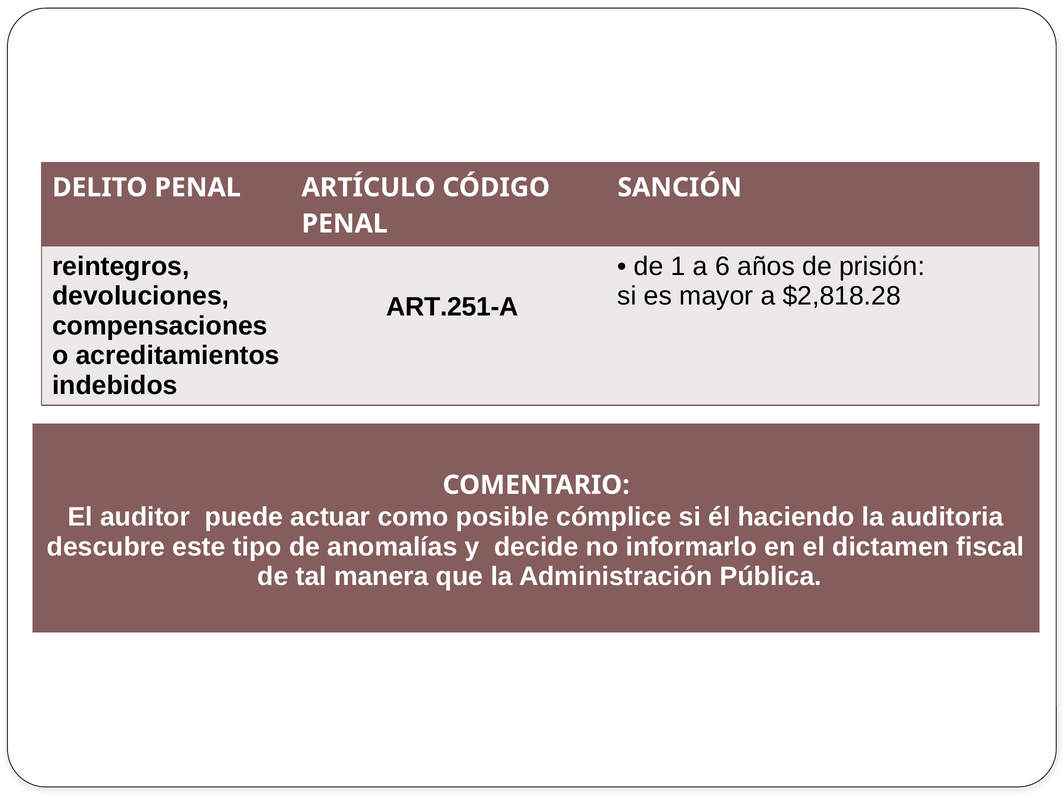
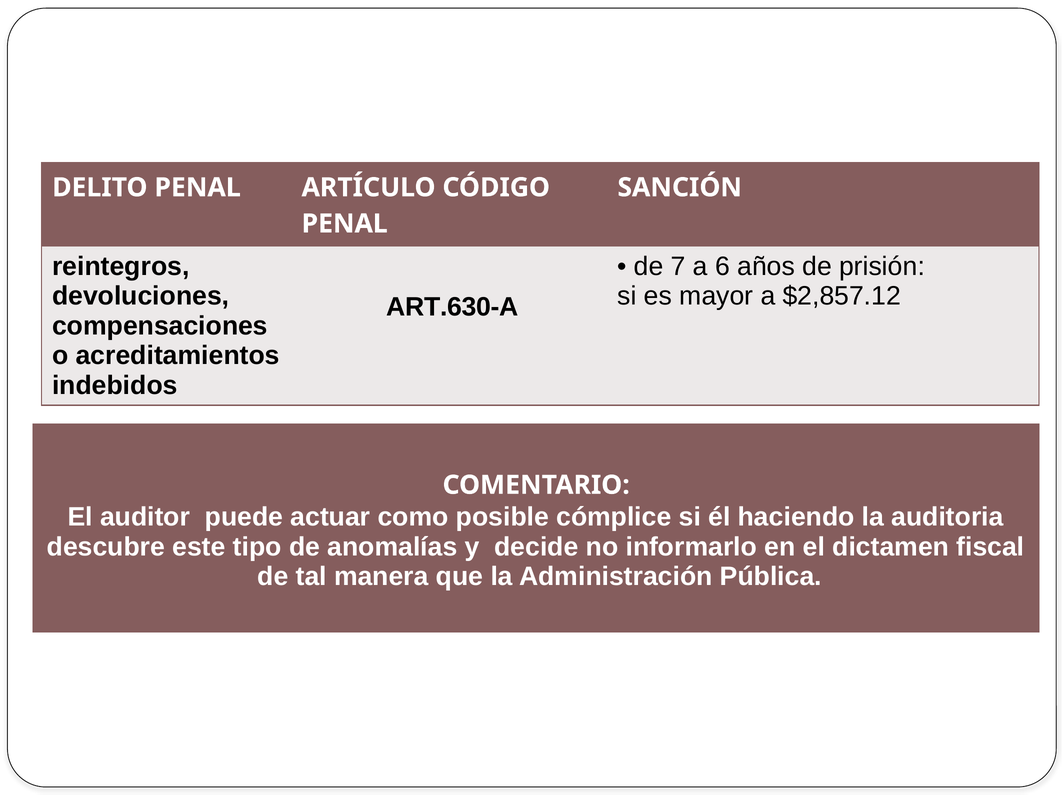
1: 1 -> 7
$2,818.28: $2,818.28 -> $2,857.12
ART.251-A: ART.251-A -> ART.630-A
